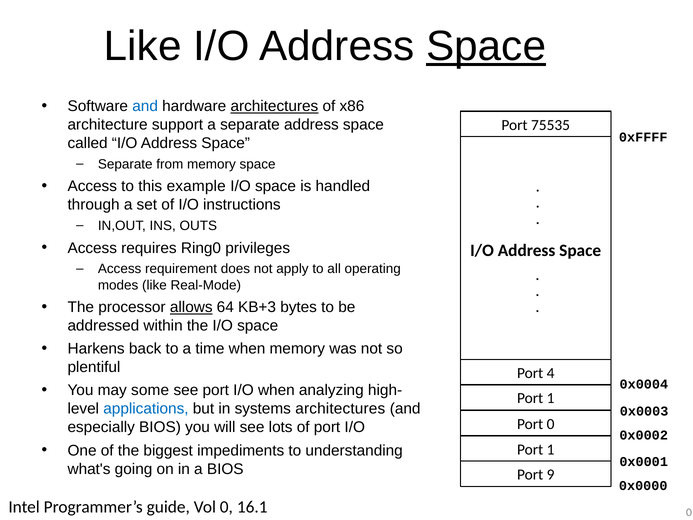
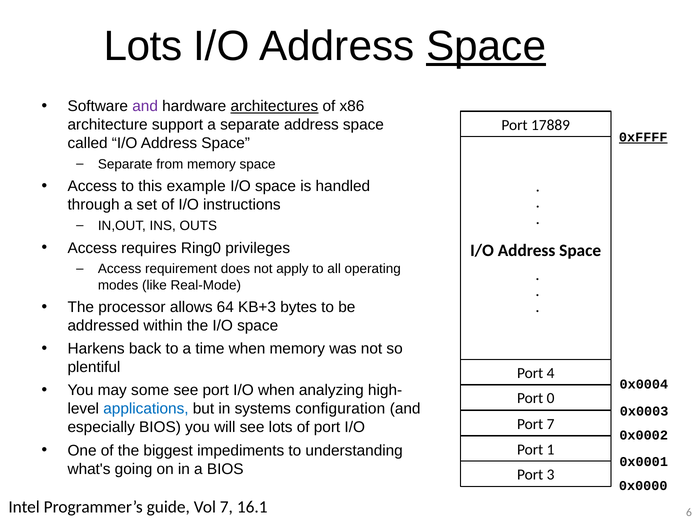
Like at (143, 46): Like -> Lots
and at (145, 106) colour: blue -> purple
75535: 75535 -> 17889
0xFFFF underline: none -> present
allows underline: present -> none
1 at (551, 398): 1 -> 0
systems architectures: architectures -> configuration
Port 0: 0 -> 7
9: 9 -> 3
Vol 0: 0 -> 7
16.1 0: 0 -> 6
